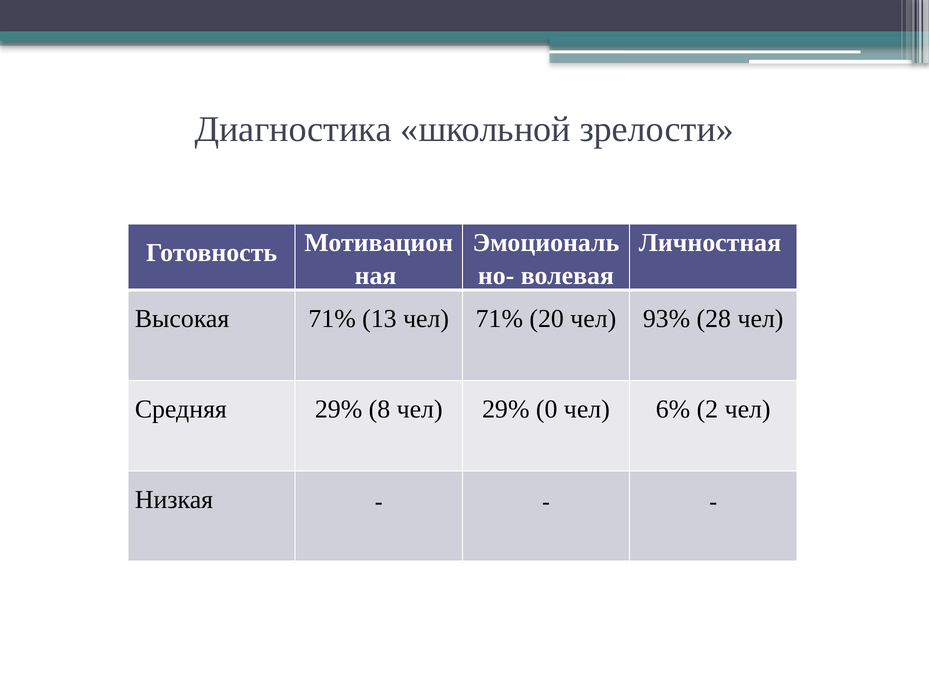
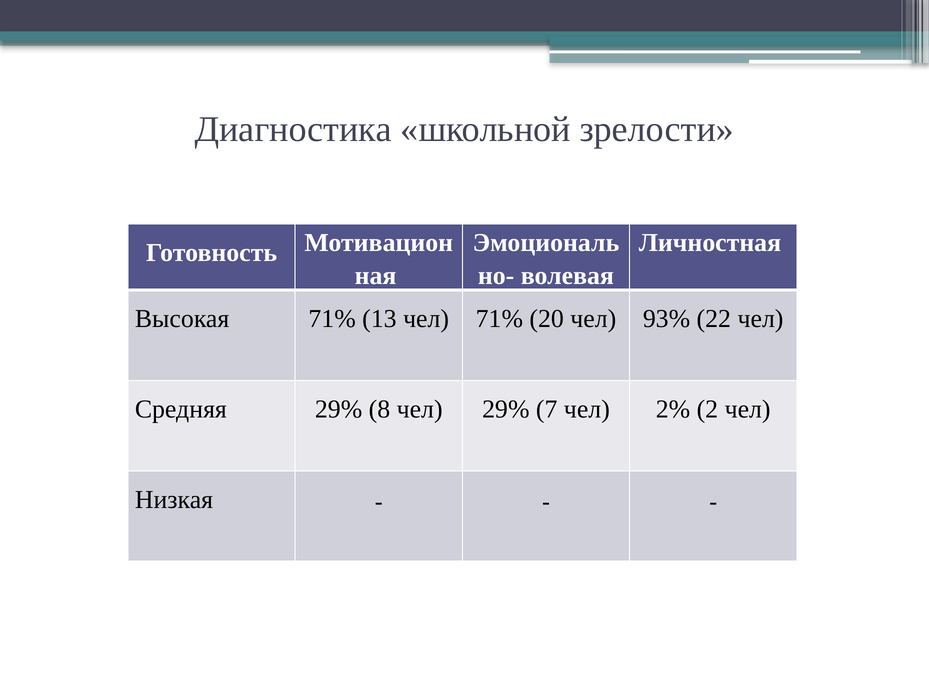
28: 28 -> 22
0: 0 -> 7
6%: 6% -> 2%
